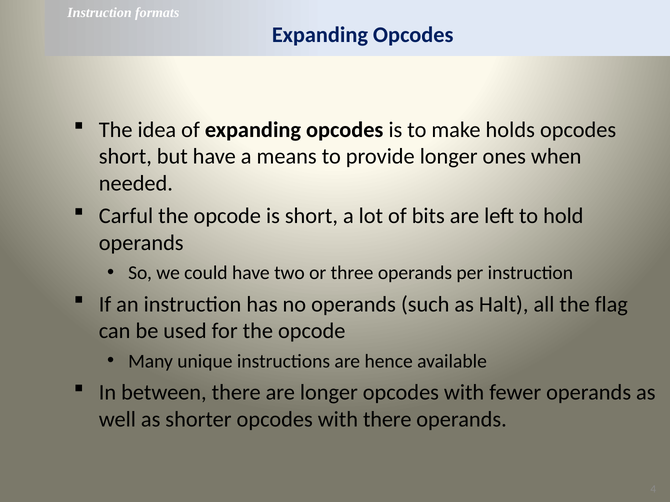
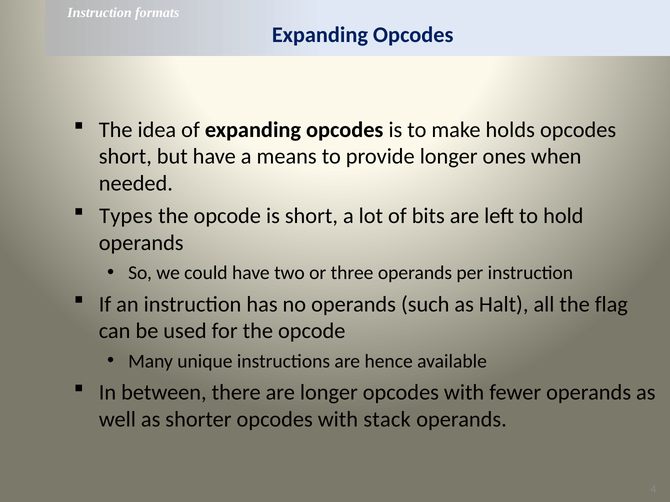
Carful: Carful -> Types
with there: there -> stack
